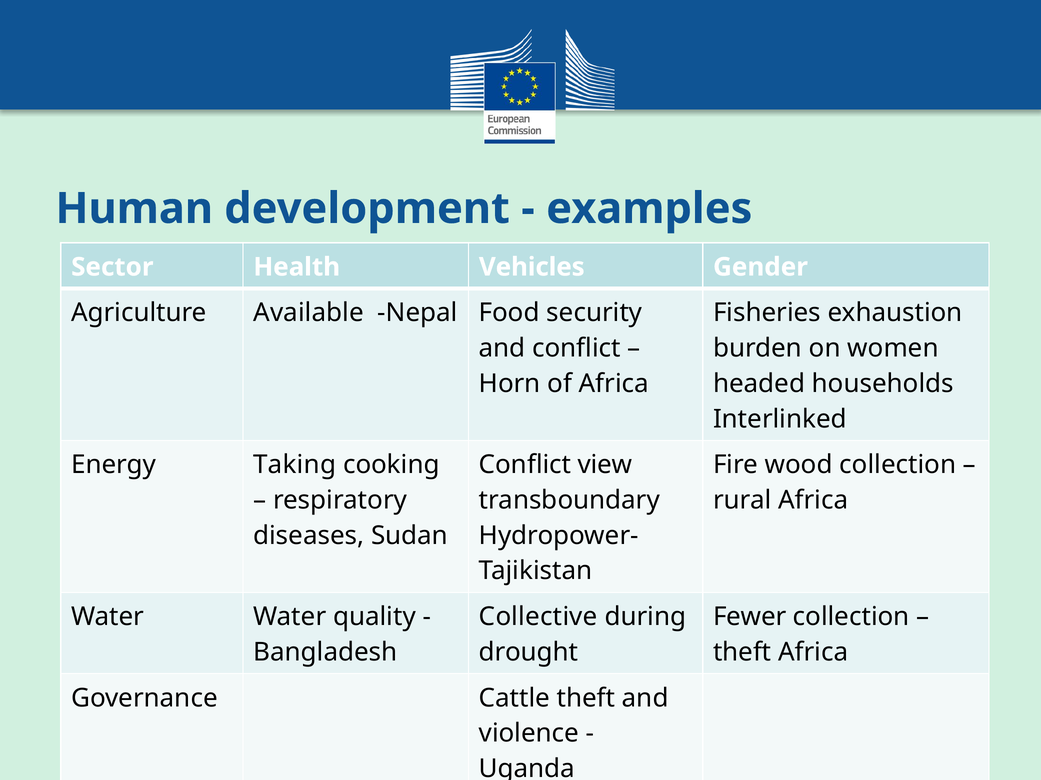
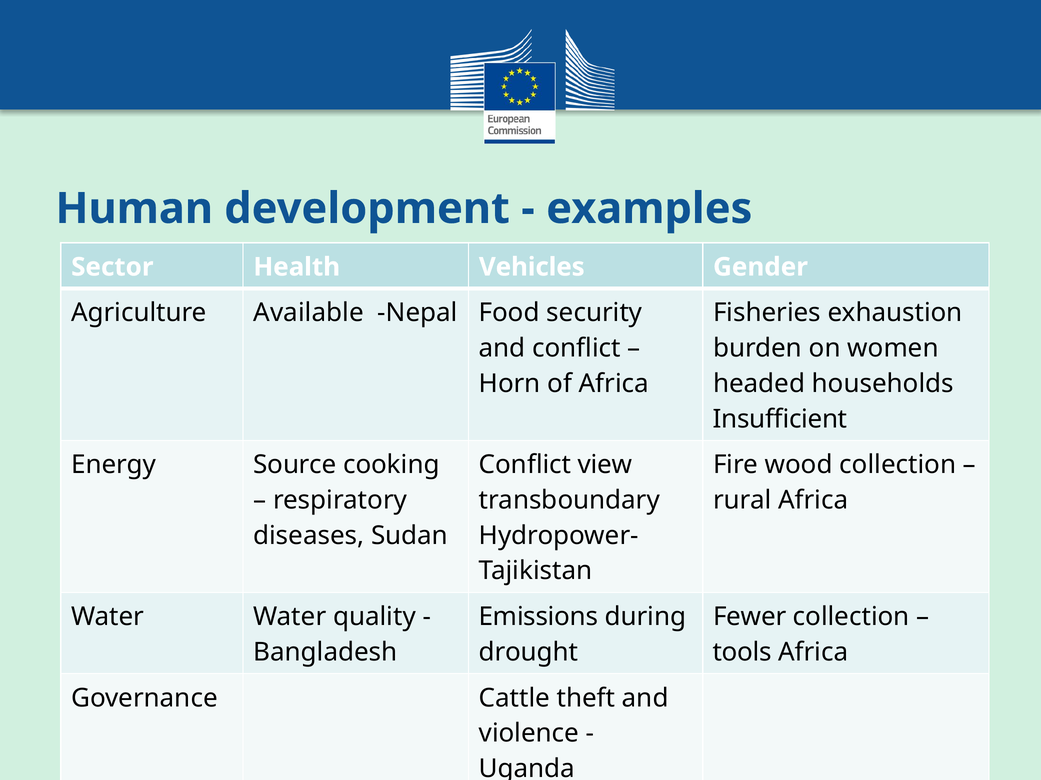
Interlinked: Interlinked -> Insufficient
Taking: Taking -> Source
Collective: Collective -> Emissions
theft at (742, 653): theft -> tools
